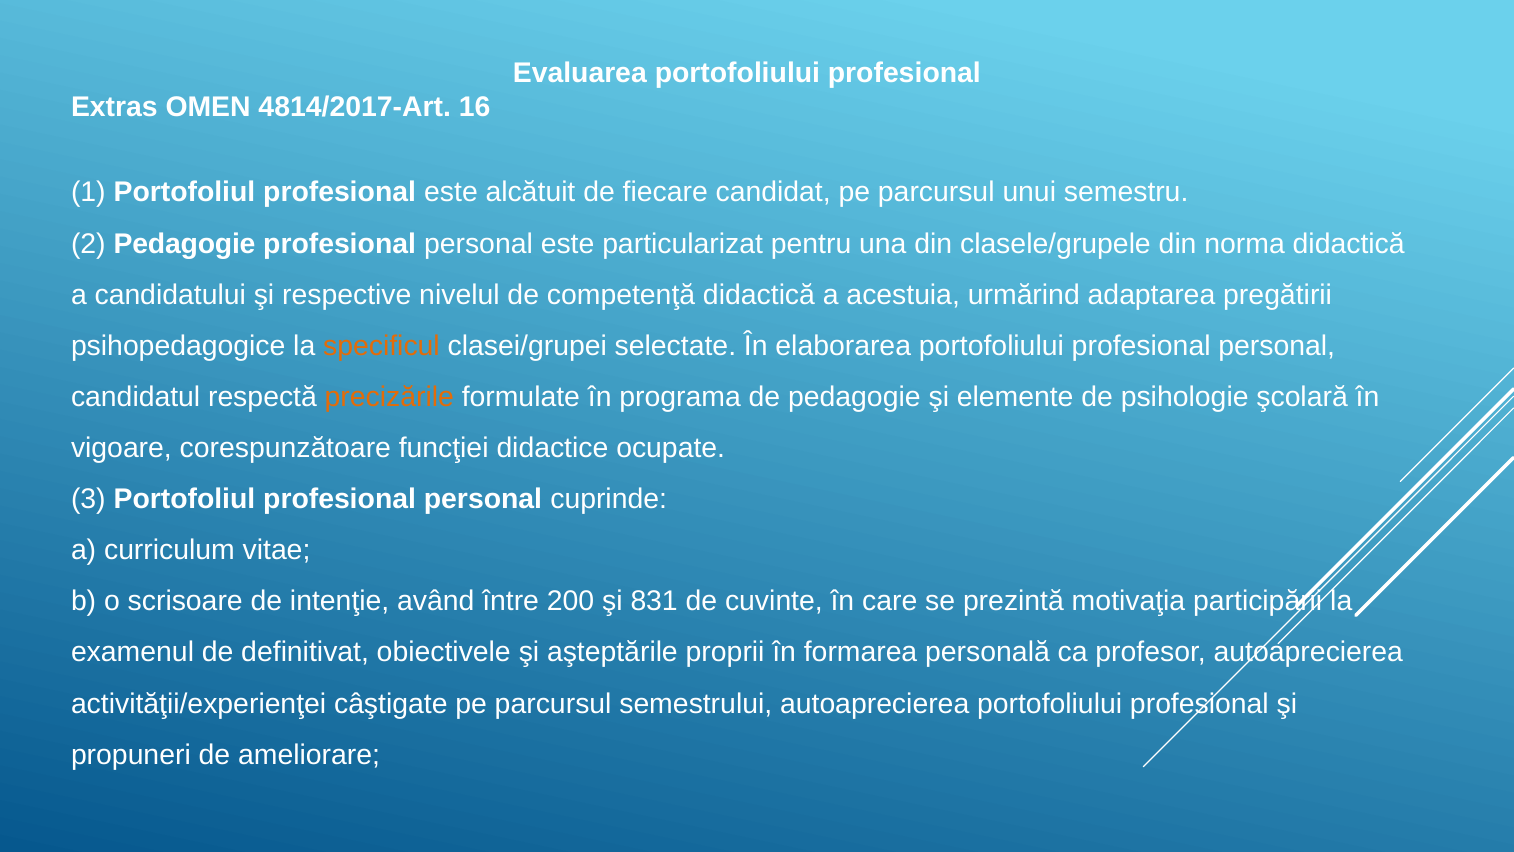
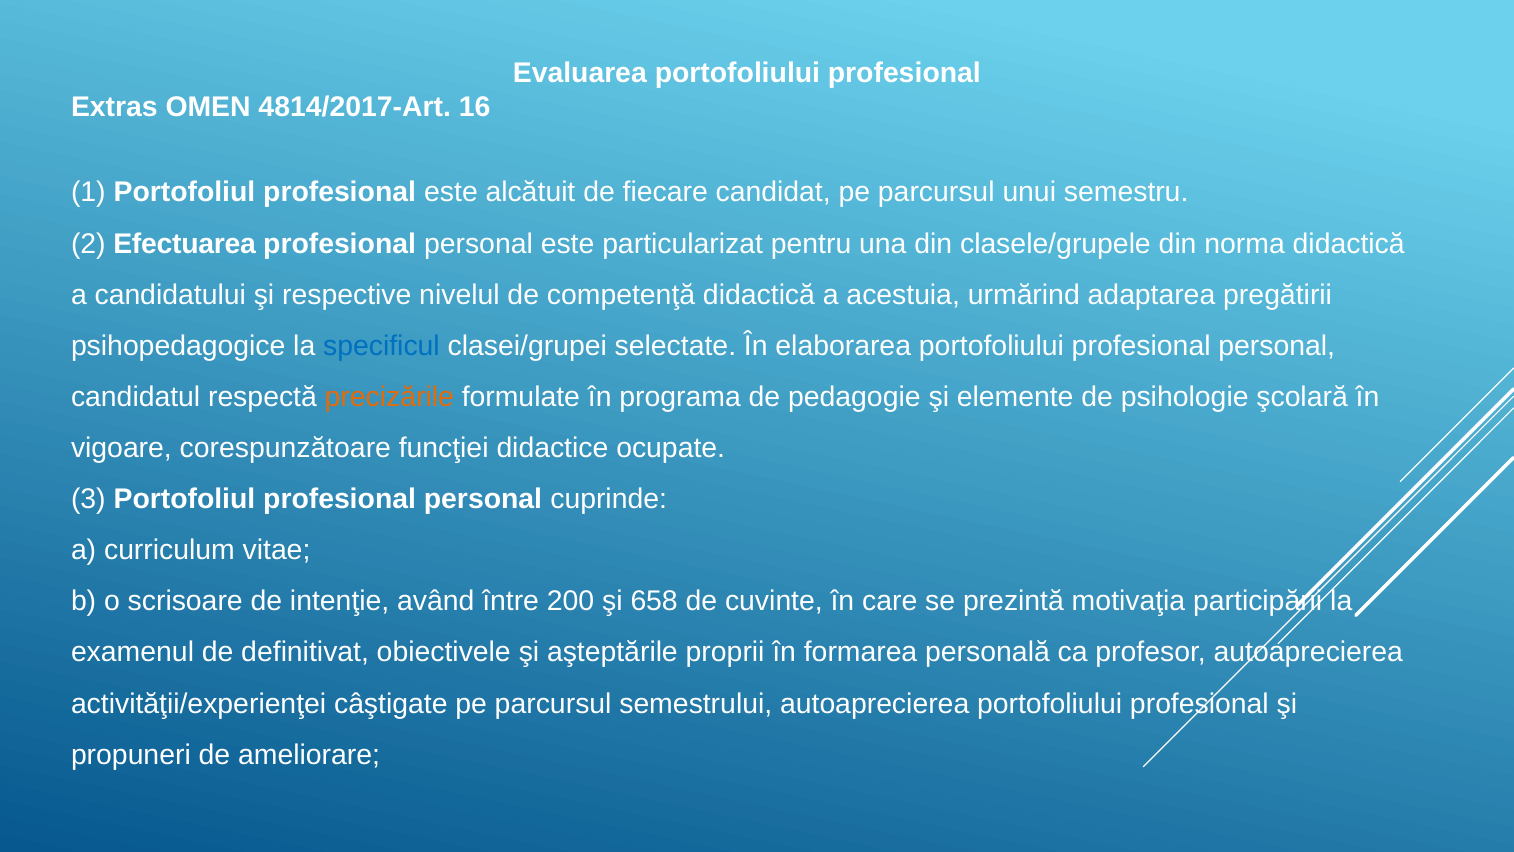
2 Pedagogie: Pedagogie -> Efectuarea
specificul colour: orange -> blue
831: 831 -> 658
